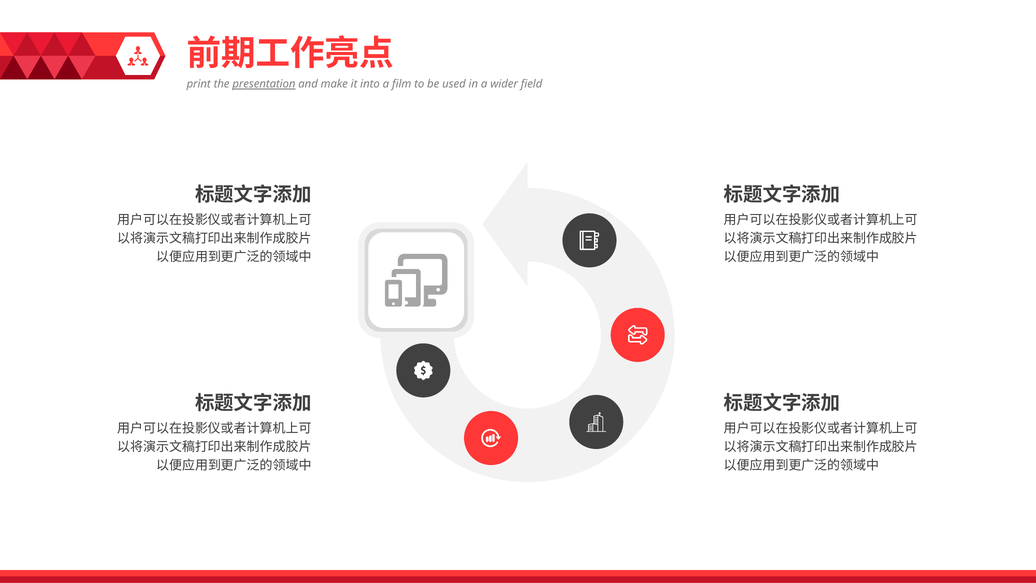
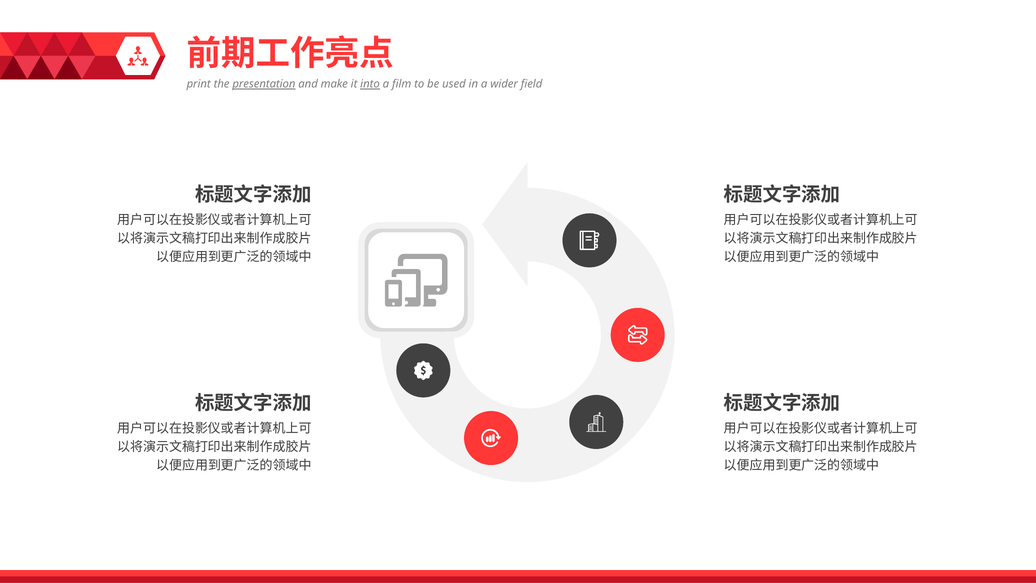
into underline: none -> present
